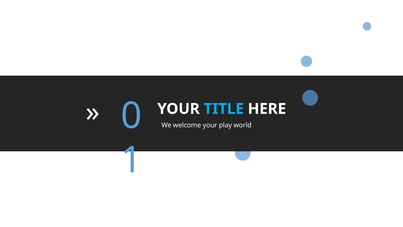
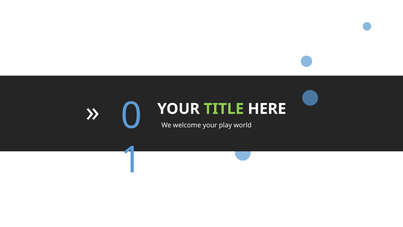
TITLE colour: light blue -> light green
